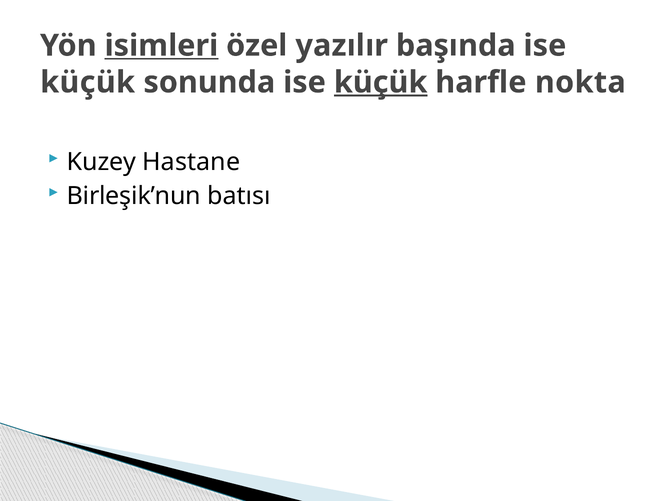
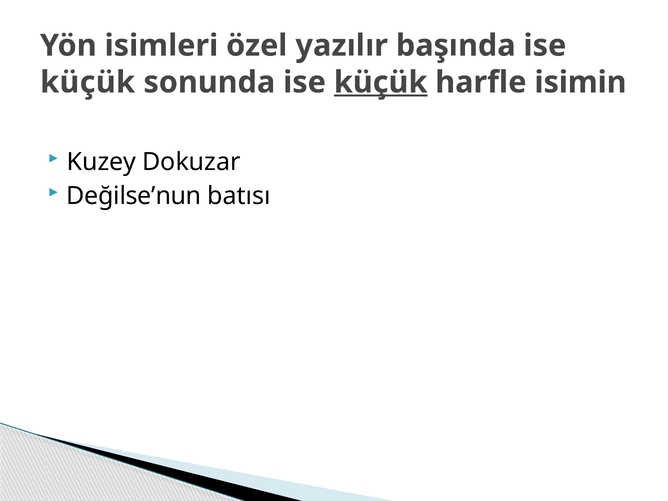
isimleri underline: present -> none
nokta: nokta -> isimin
Hastane: Hastane -> Dokuzar
Birleşik’nun: Birleşik’nun -> Değilse’nun
